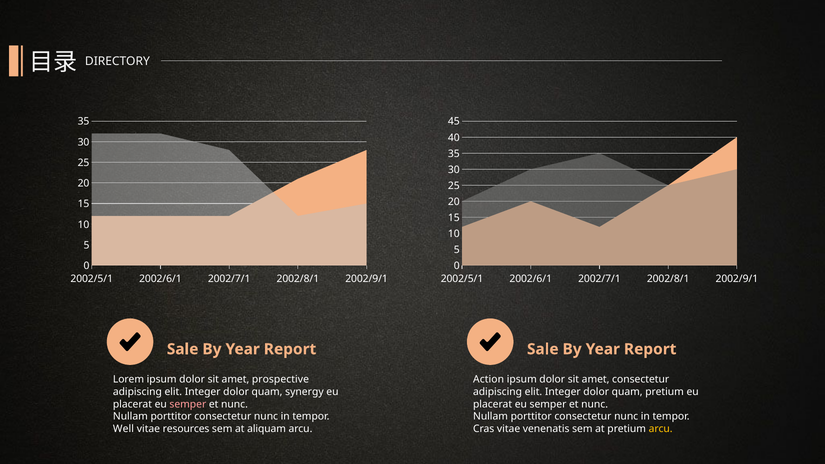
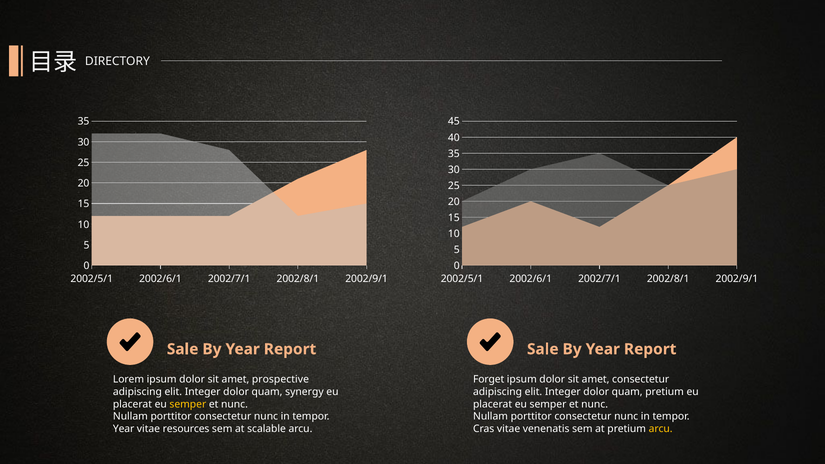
Action: Action -> Forget
semper at (188, 404) colour: pink -> yellow
Well at (123, 429): Well -> Year
aliquam: aliquam -> scalable
